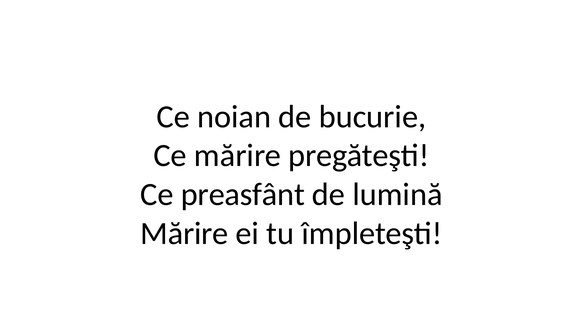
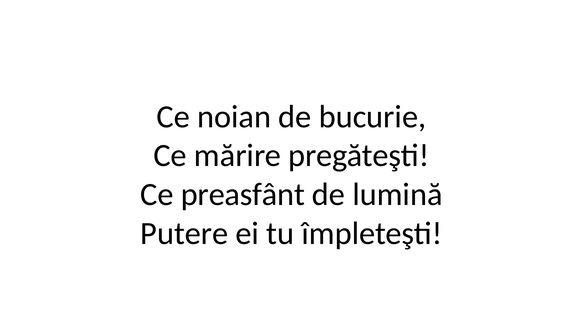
Mărire at (184, 233): Mărire -> Putere
